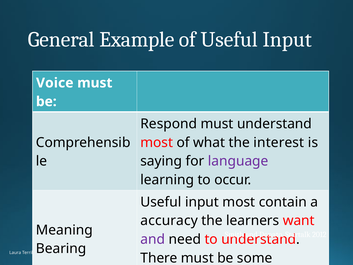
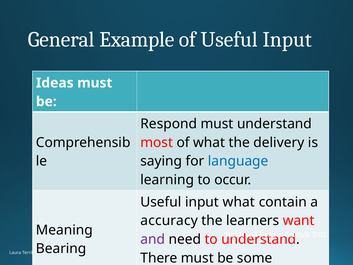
Voice: Voice -> Ideas
interest: interest -> delivery
language colour: purple -> blue
input most: most -> what
